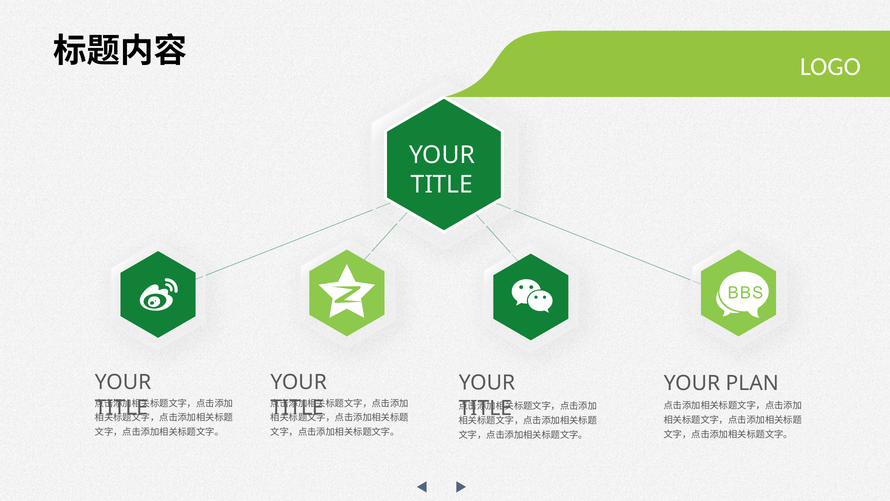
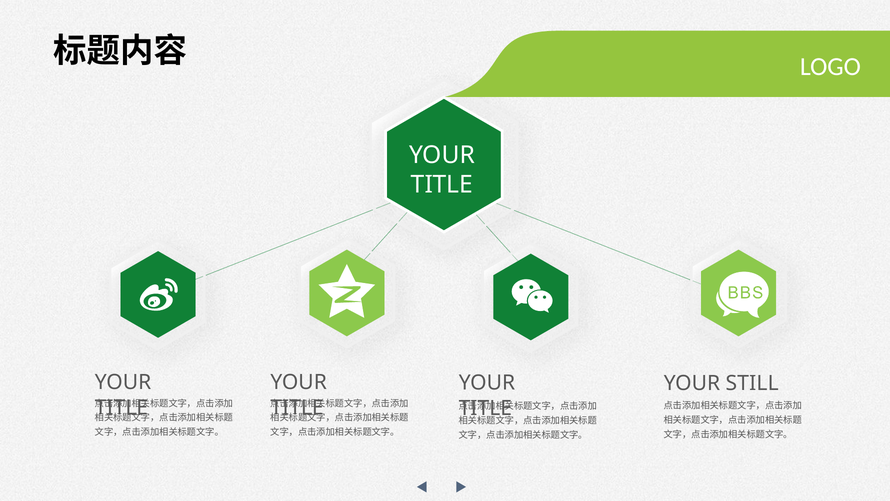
PLAN: PLAN -> STILL
